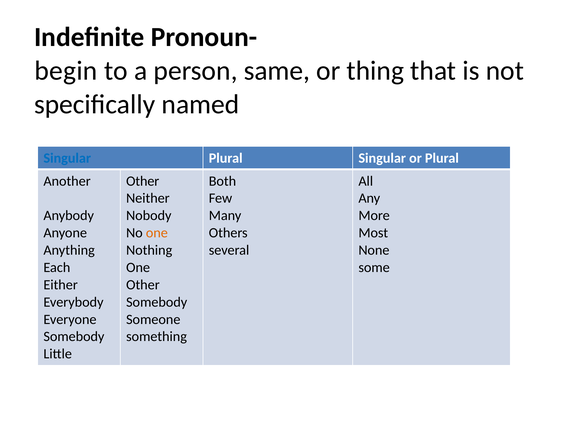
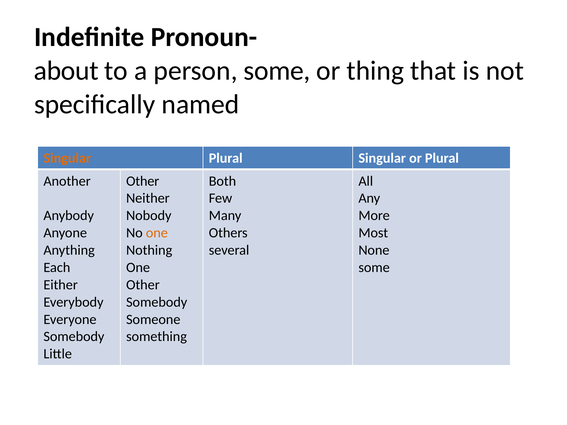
begin: begin -> about
person same: same -> some
Singular at (67, 158) colour: blue -> orange
